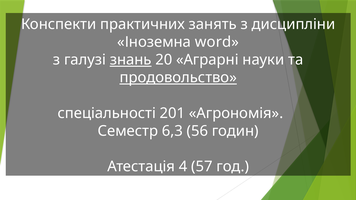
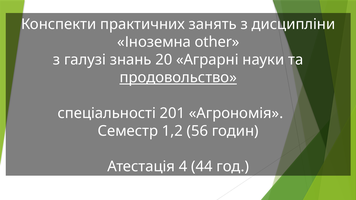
word: word -> other
знань underline: present -> none
6,3: 6,3 -> 1,2
57: 57 -> 44
